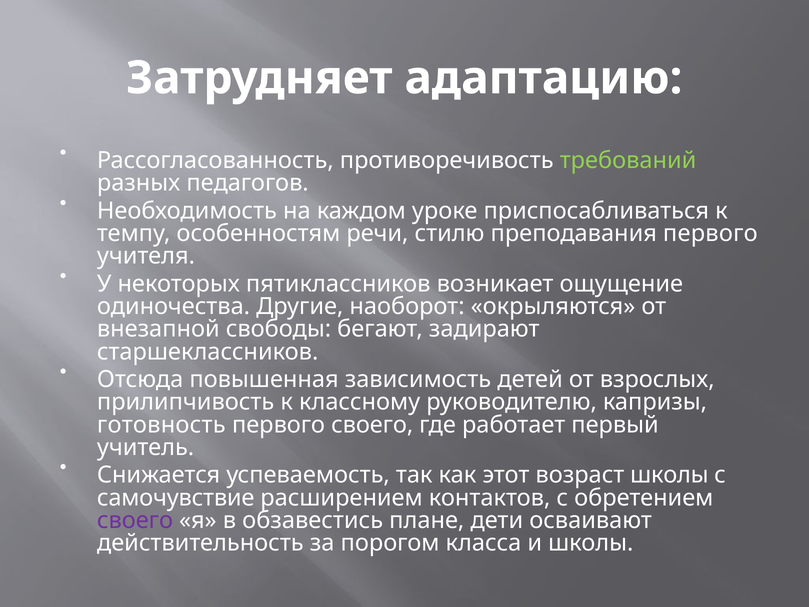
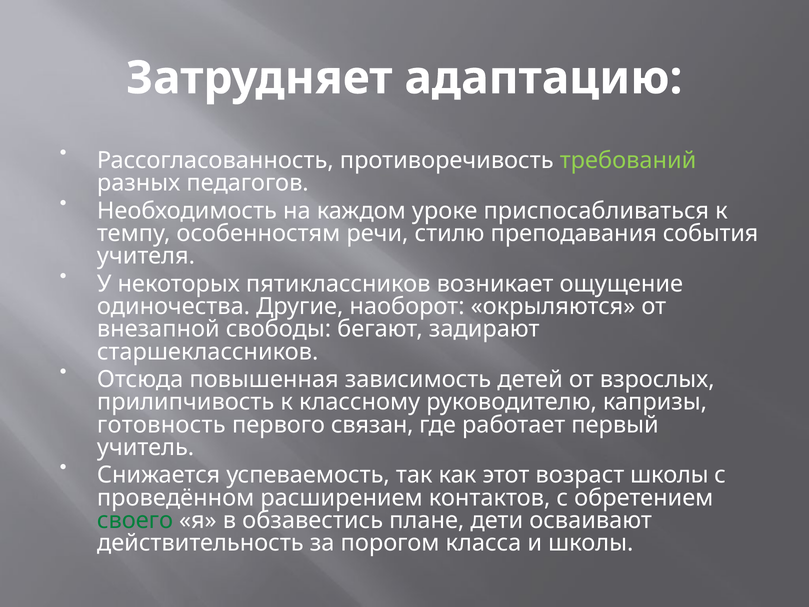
преподавания первого: первого -> события
первого своего: своего -> связан
самочувствие: самочувствие -> проведённом
своего at (135, 520) colour: purple -> green
